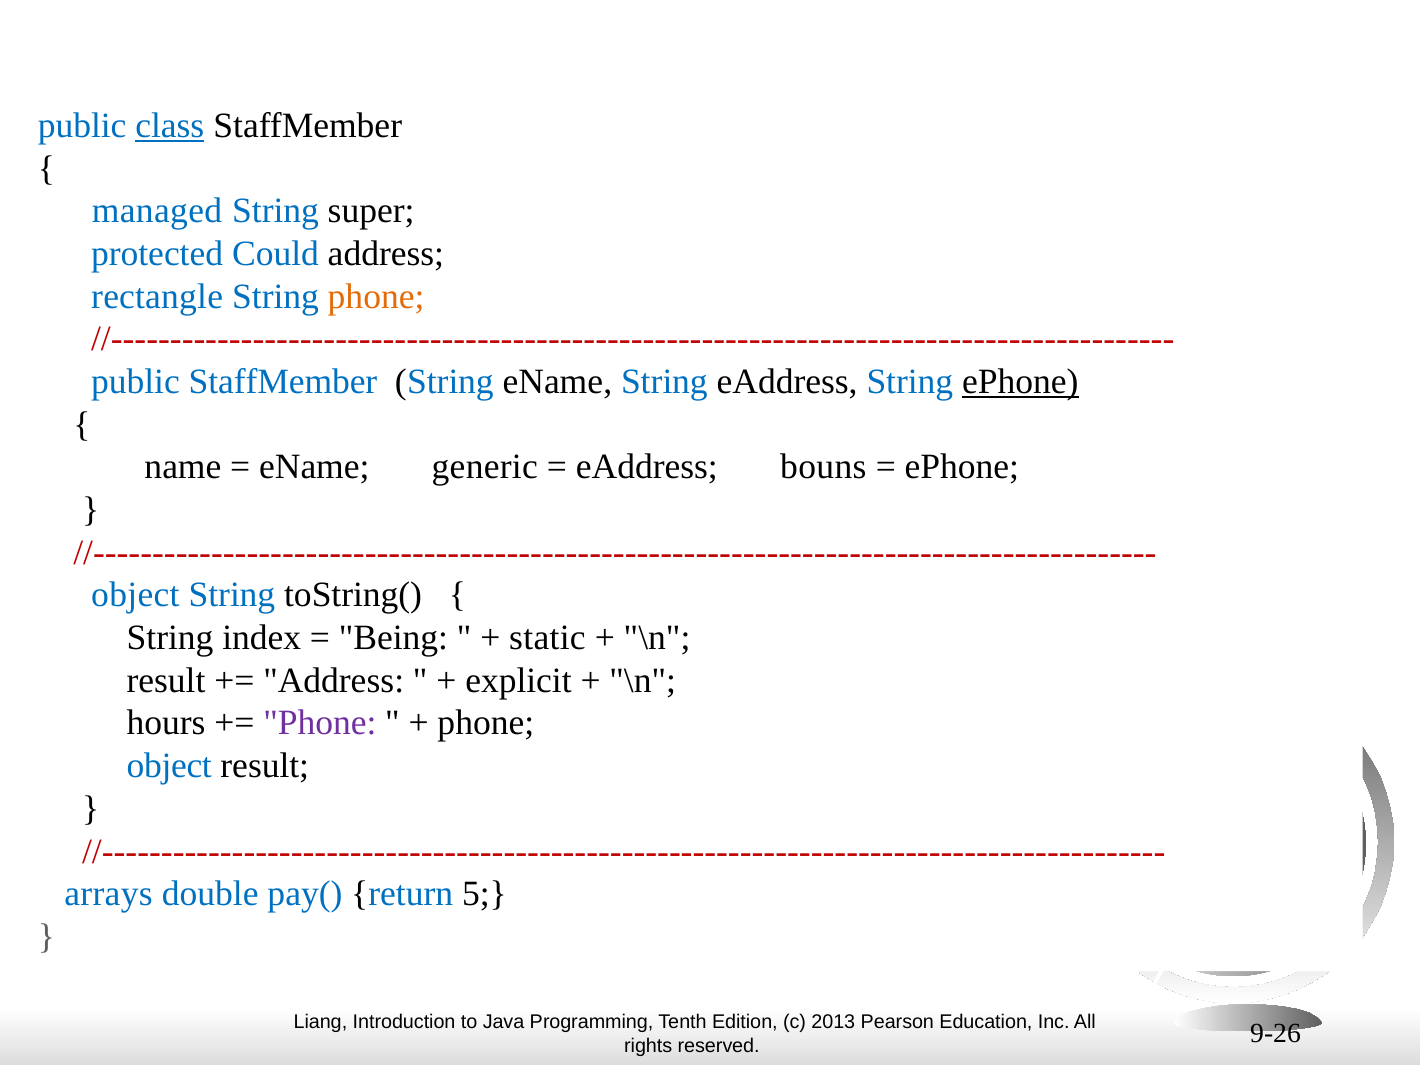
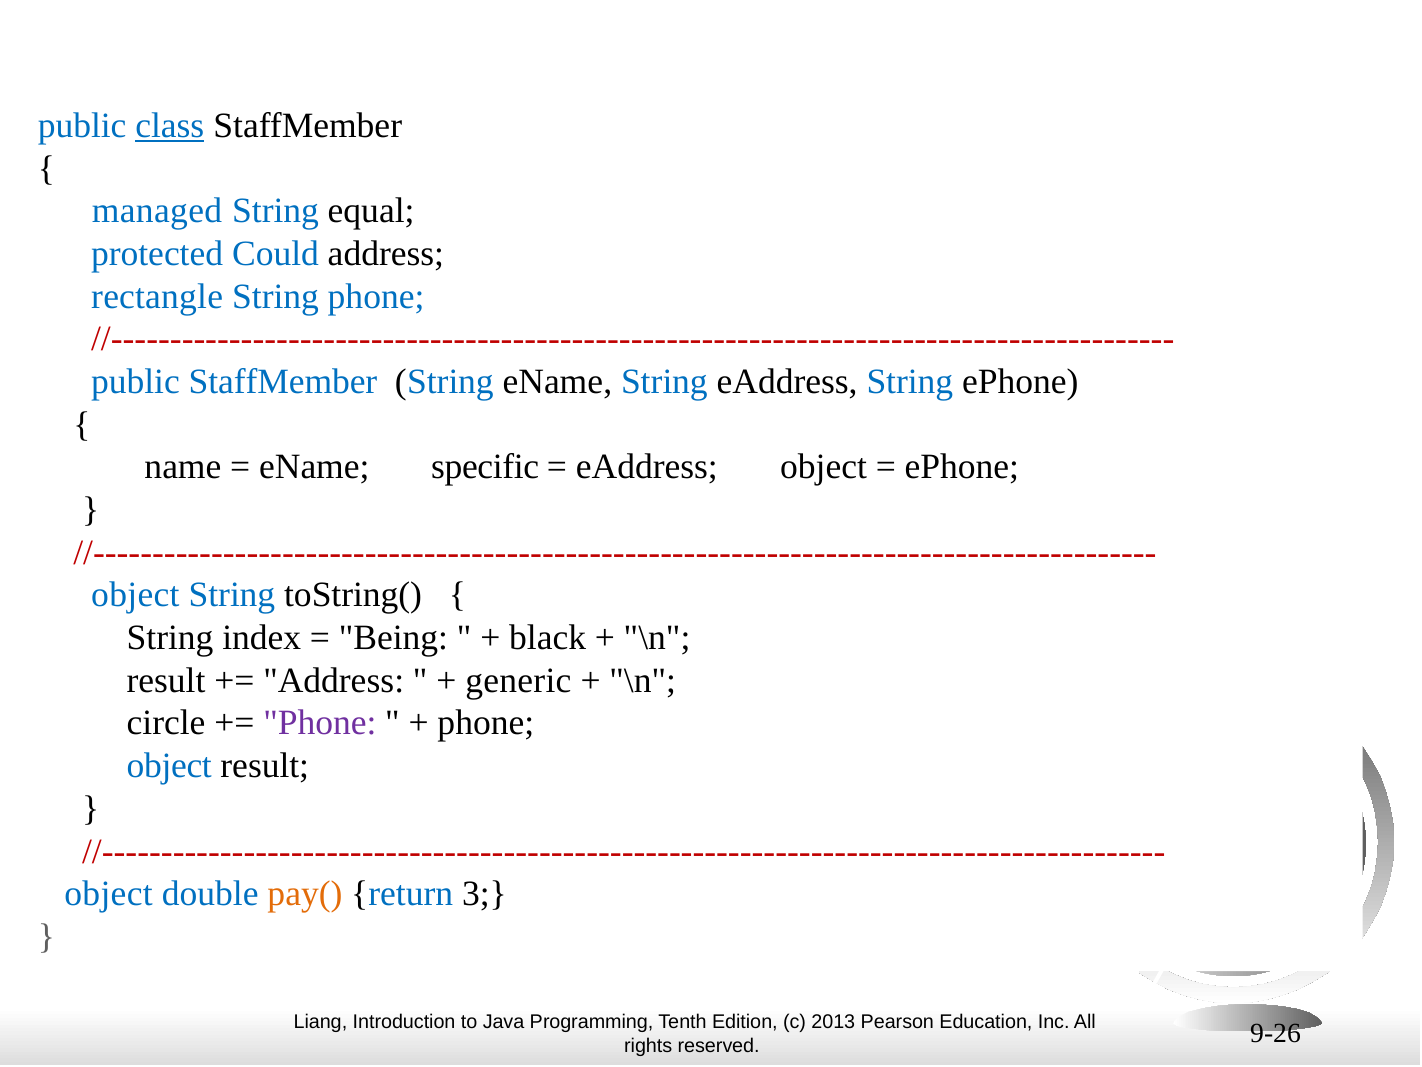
super: super -> equal
phone at (376, 296) colour: orange -> blue
ePhone at (1020, 382) underline: present -> none
generic: generic -> specific
eAddress bouns: bouns -> object
static: static -> black
explicit: explicit -> generic
hours: hours -> circle
arrays at (109, 894): arrays -> object
pay( colour: blue -> orange
5: 5 -> 3
